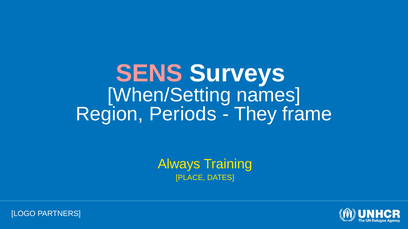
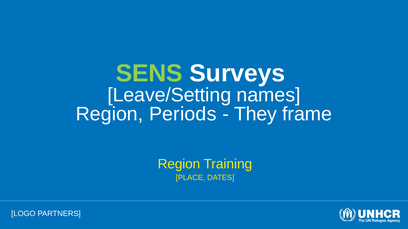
SENS colour: pink -> light green
When/Setting: When/Setting -> Leave/Setting
Always at (179, 164): Always -> Region
